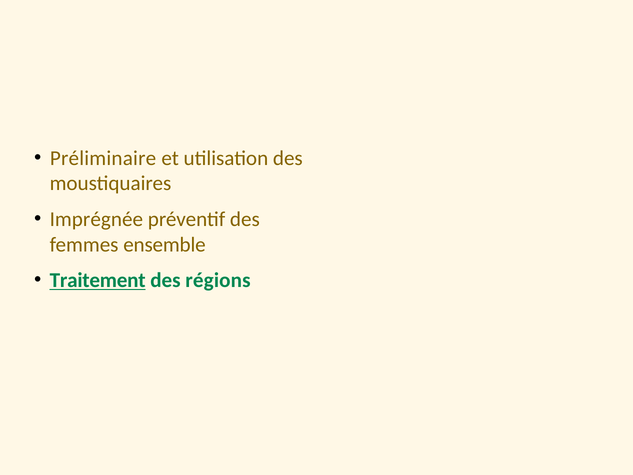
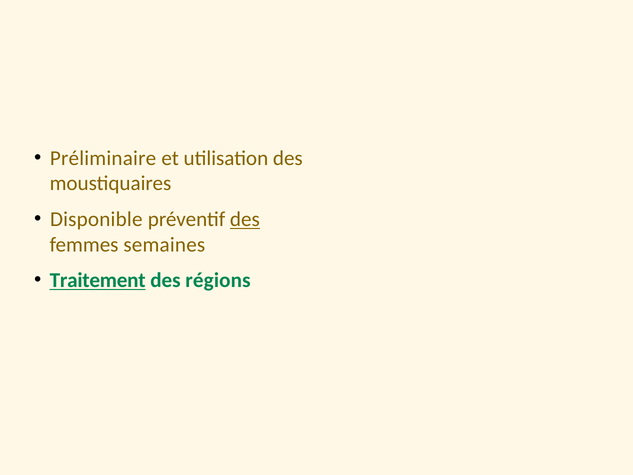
Imprégnée: Imprégnée -> Disponible
des at (245, 219) underline: none -> present
ensemble: ensemble -> semaines
